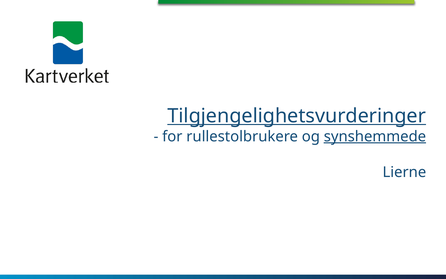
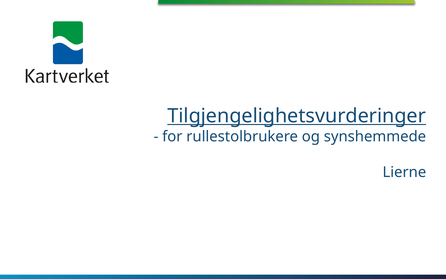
synshemmede underline: present -> none
